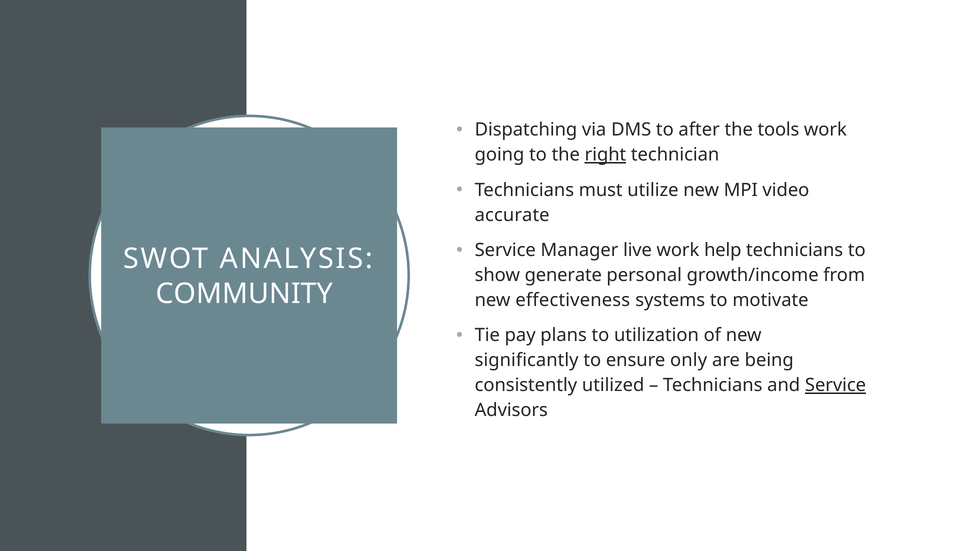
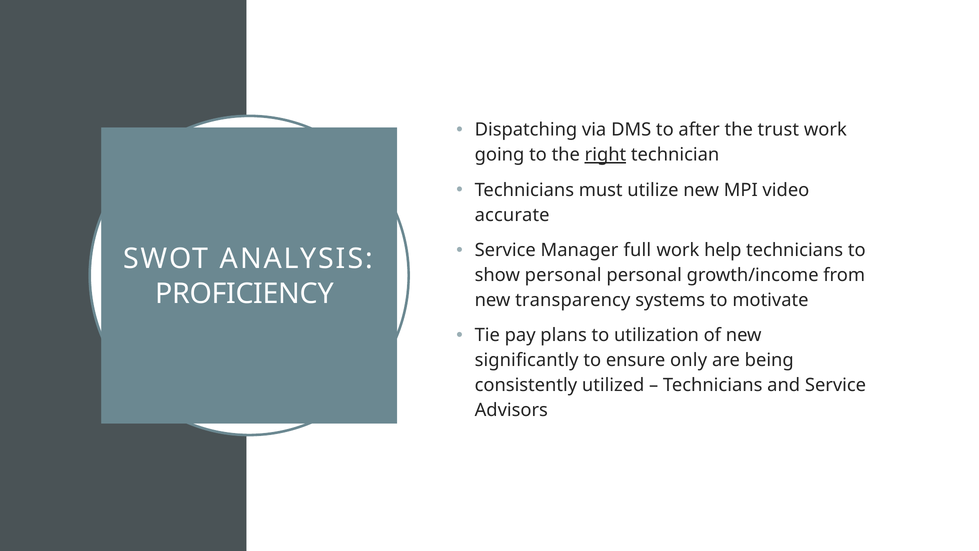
tools: tools -> trust
live: live -> full
show generate: generate -> personal
COMMUNITY: COMMUNITY -> PROFICIENCY
effectiveness: effectiveness -> transparency
Service at (836, 385) underline: present -> none
